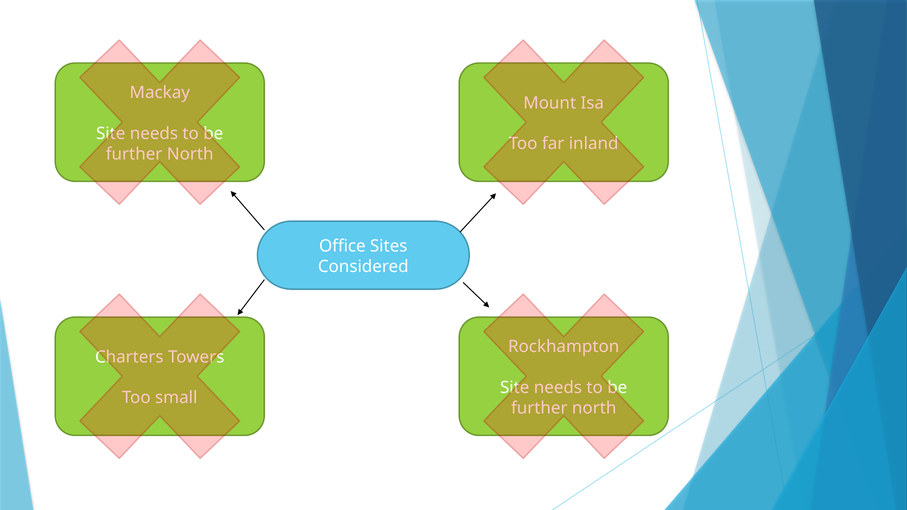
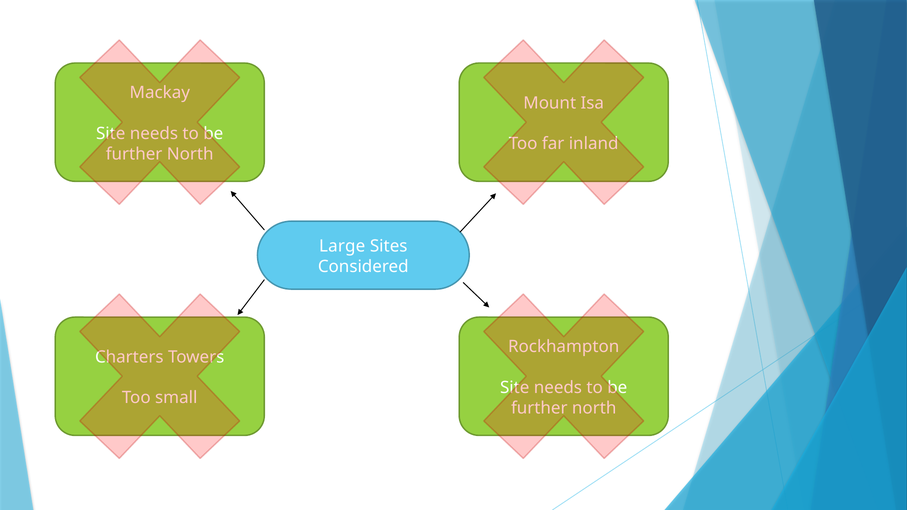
Office: Office -> Large
